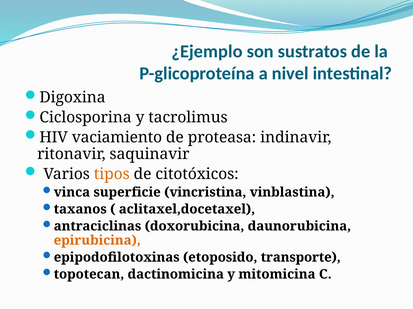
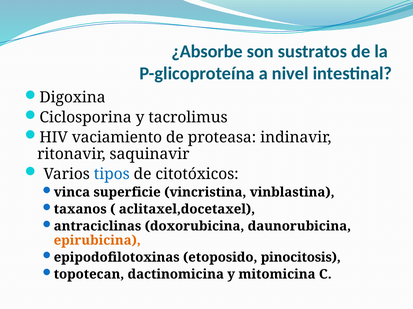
¿Ejemplo: ¿Ejemplo -> ¿Absorbe
tipos colour: orange -> blue
transporte: transporte -> pinocitosis
